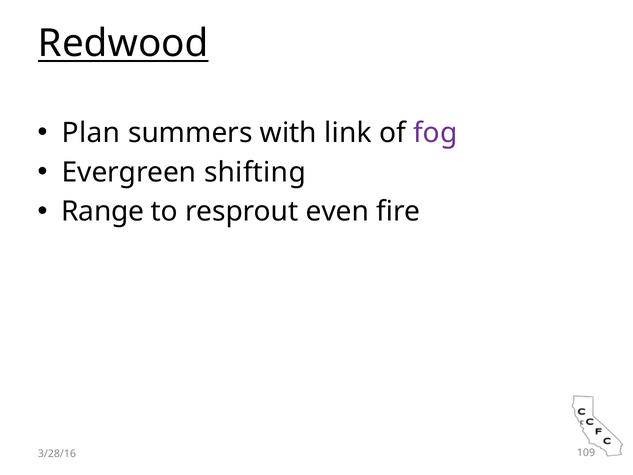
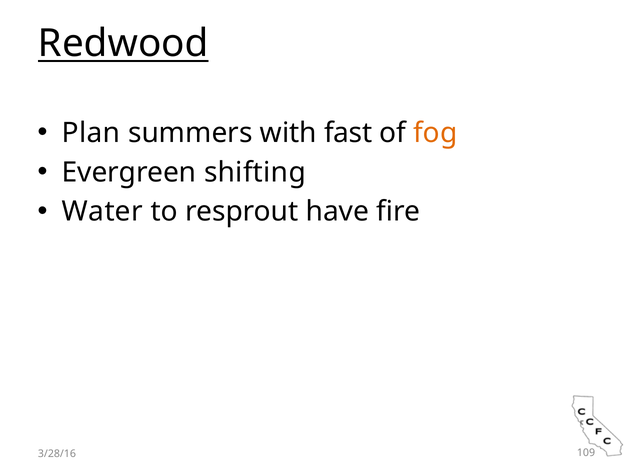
link: link -> fast
fog colour: purple -> orange
Range: Range -> Water
even: even -> have
